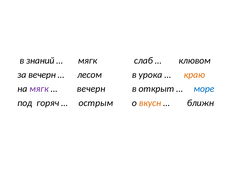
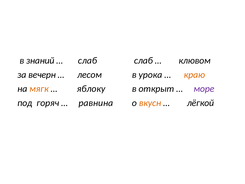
мягк at (88, 60): мягк -> слаб
мягк at (39, 89) colour: purple -> orange
вечерн at (91, 89): вечерн -> яблоку
море colour: blue -> purple
острым: острым -> равнина
ближн: ближн -> лёгкой
